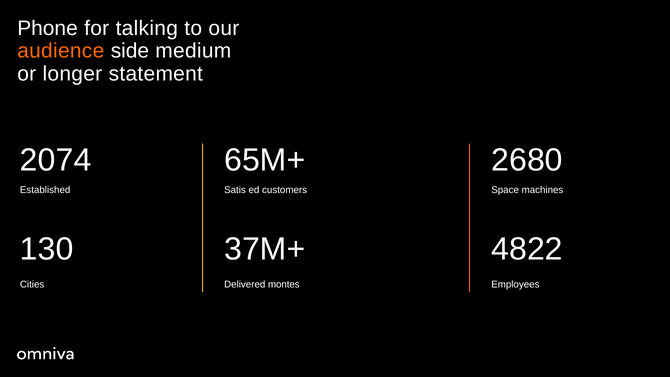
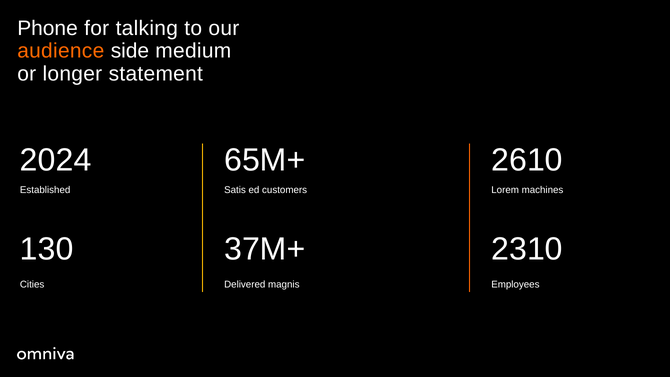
2074: 2074 -> 2024
2680: 2680 -> 2610
Space: Space -> Lorem
4822: 4822 -> 2310
montes: montes -> magnis
